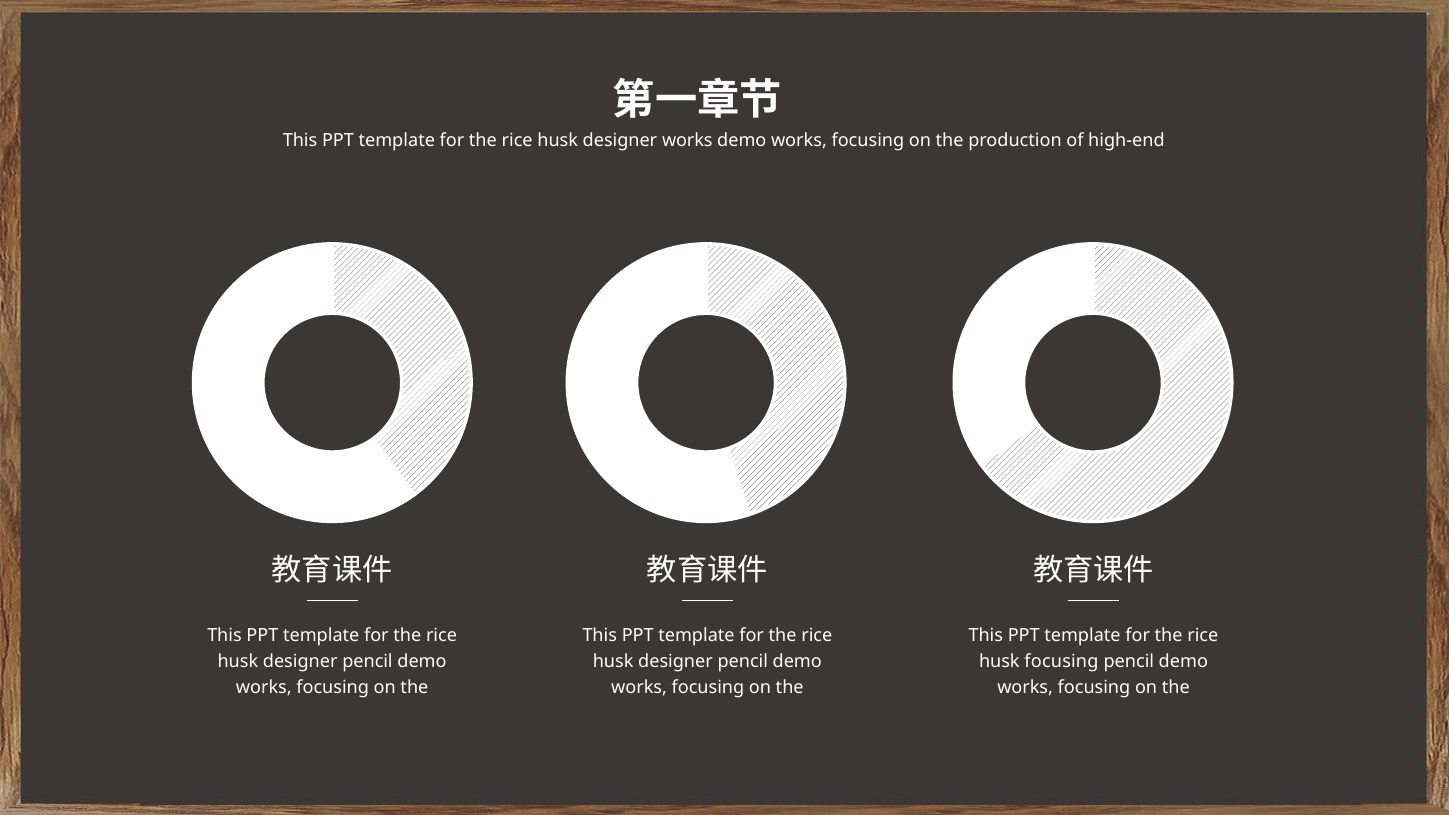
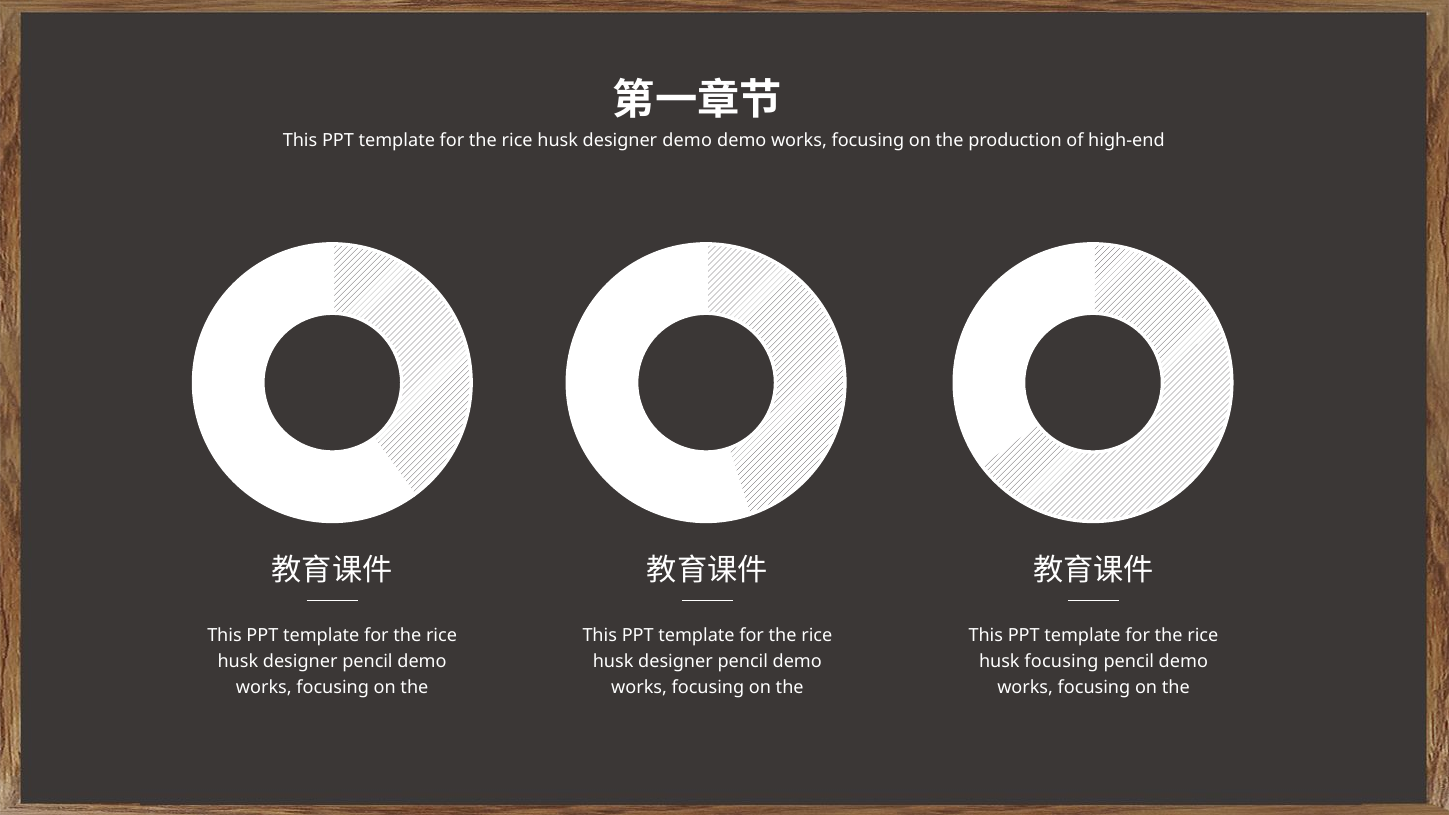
designer works: works -> demo
